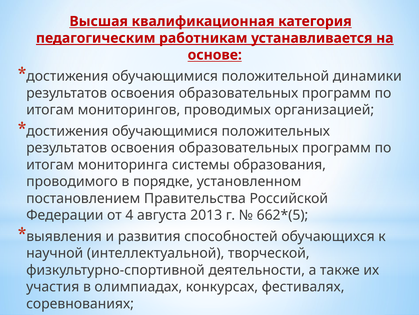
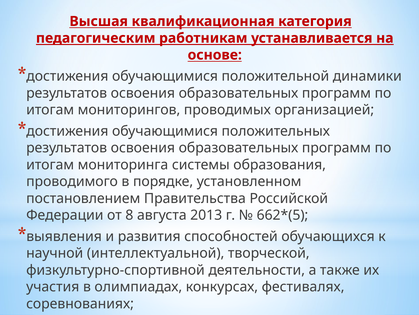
4: 4 -> 8
